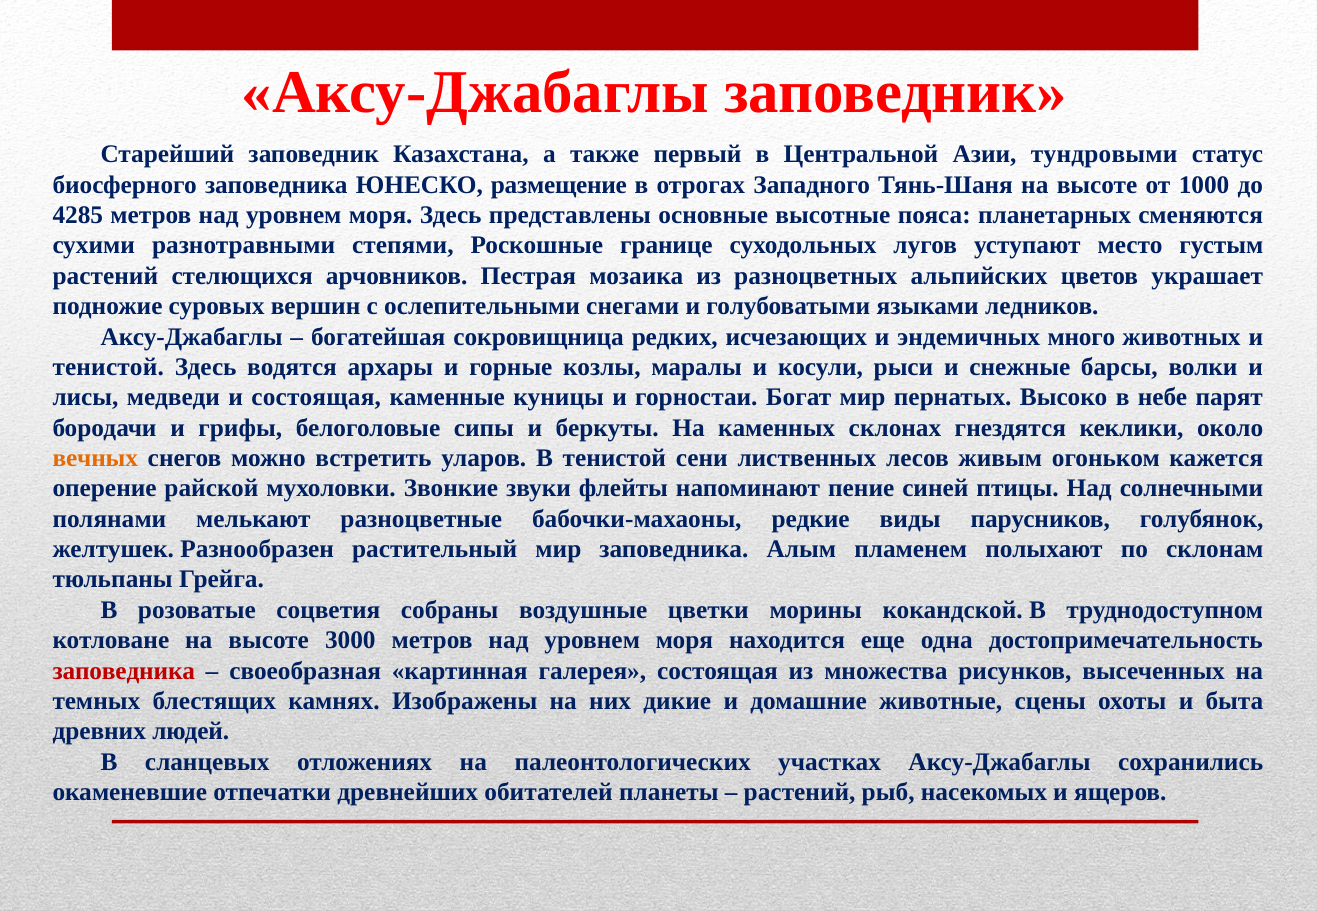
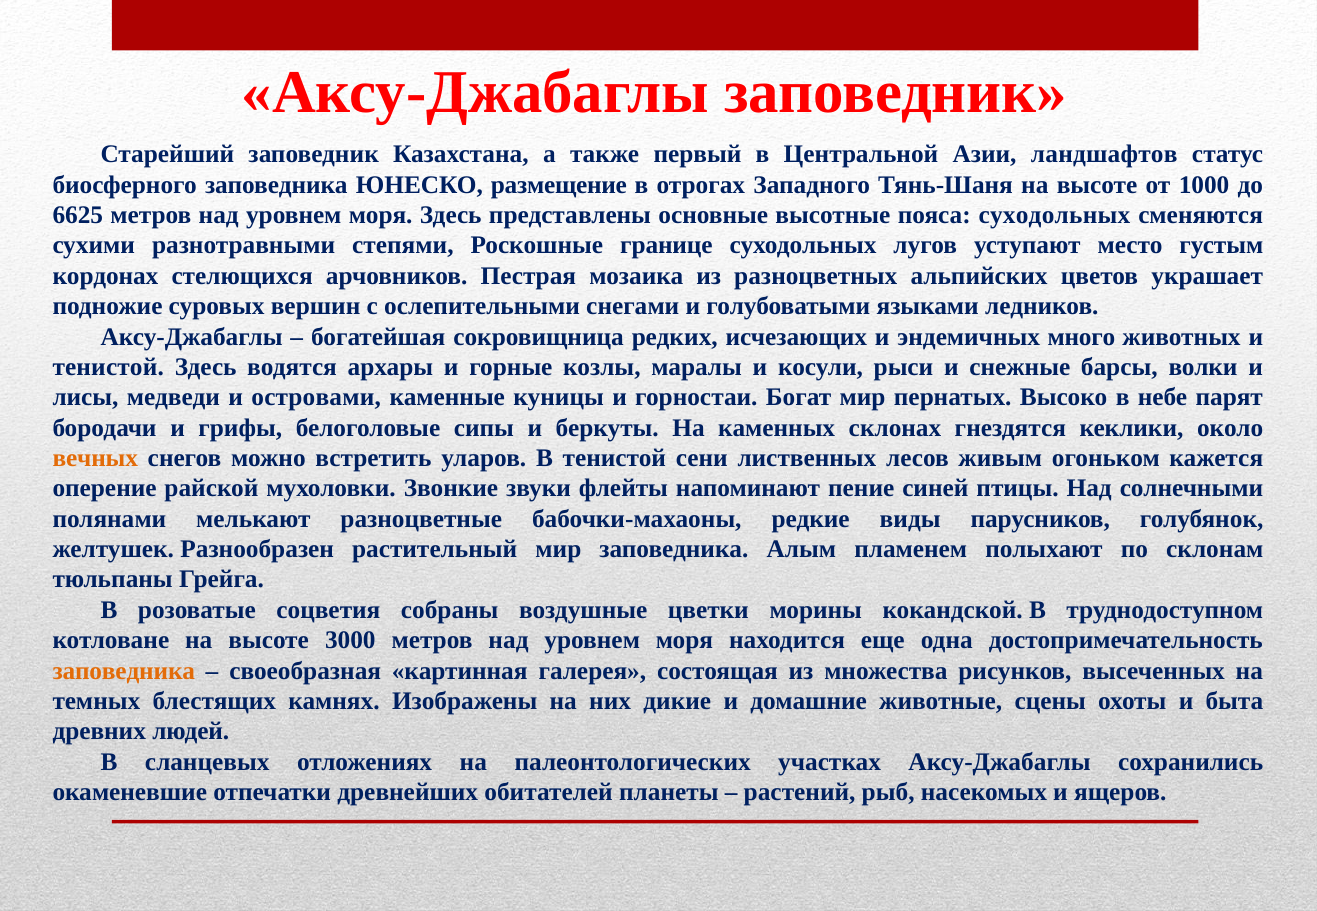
тундровыми: тундровыми -> ландшафтов
4285: 4285 -> 6625
пояса планетарных: планетарных -> суходольных
растений at (105, 276): растений -> кордонах
и состоящая: состоящая -> островами
заповедника at (124, 671) colour: red -> orange
